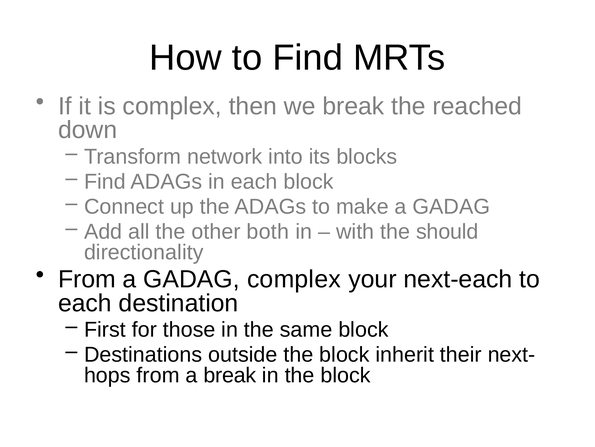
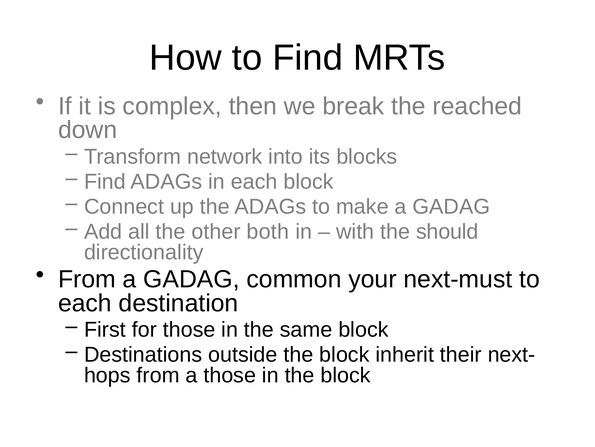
GADAG complex: complex -> common
next-each: next-each -> next-must
a break: break -> those
